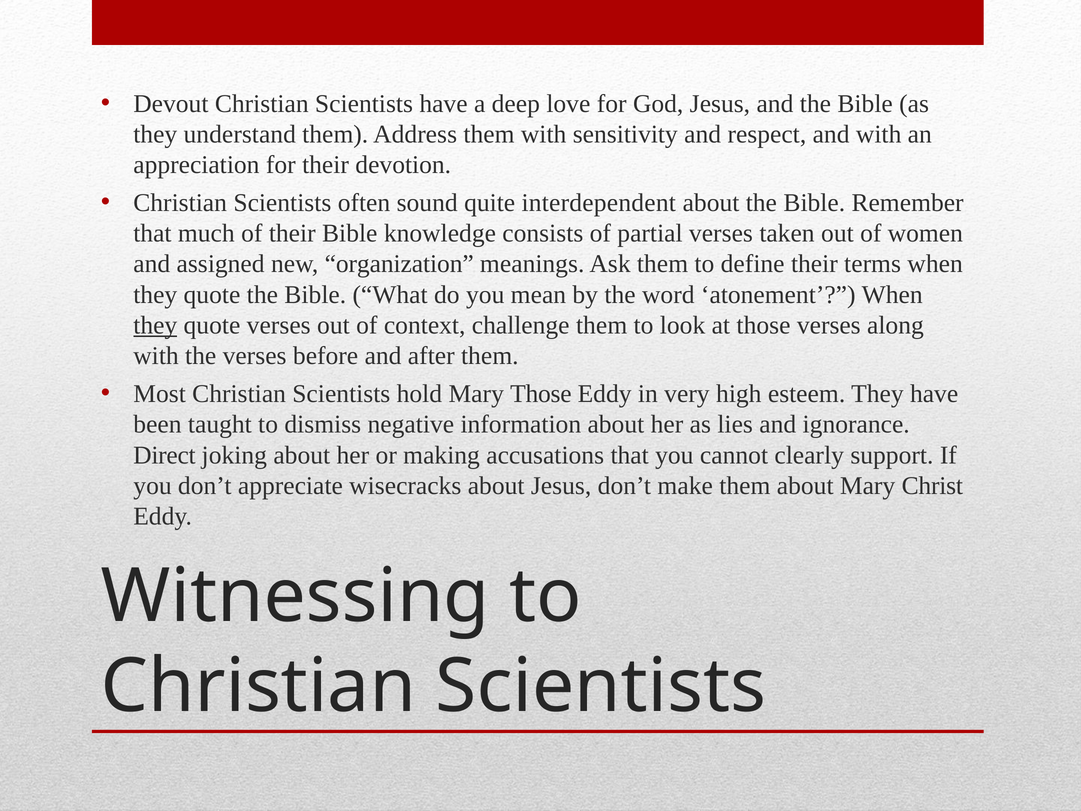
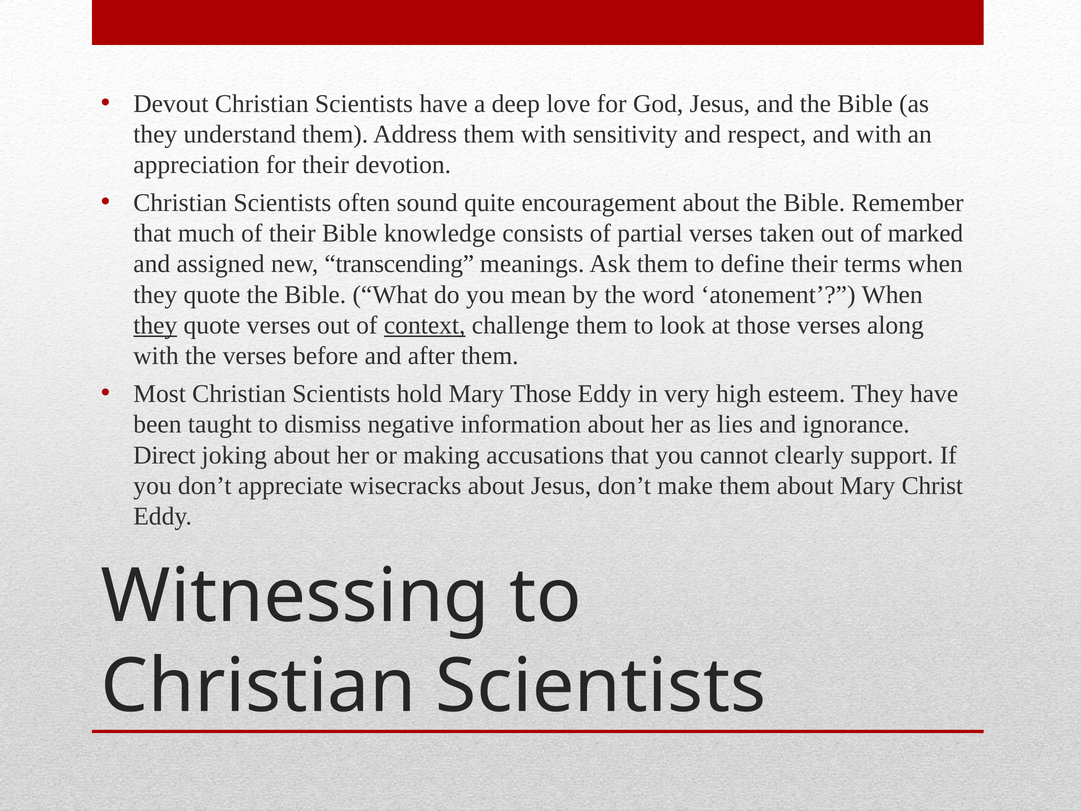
interdependent: interdependent -> encouragement
women: women -> marked
organization: organization -> transcending
context underline: none -> present
